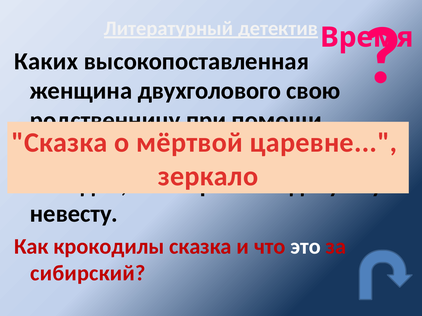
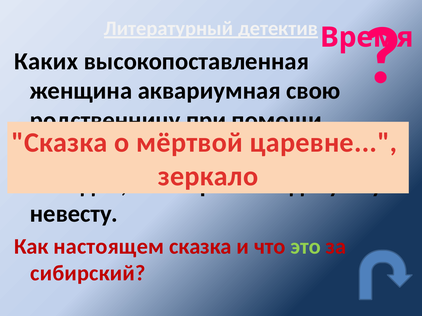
двухголового: двухголового -> аквариумная
крокодилы: крокодилы -> настоящем
это colour: white -> light green
